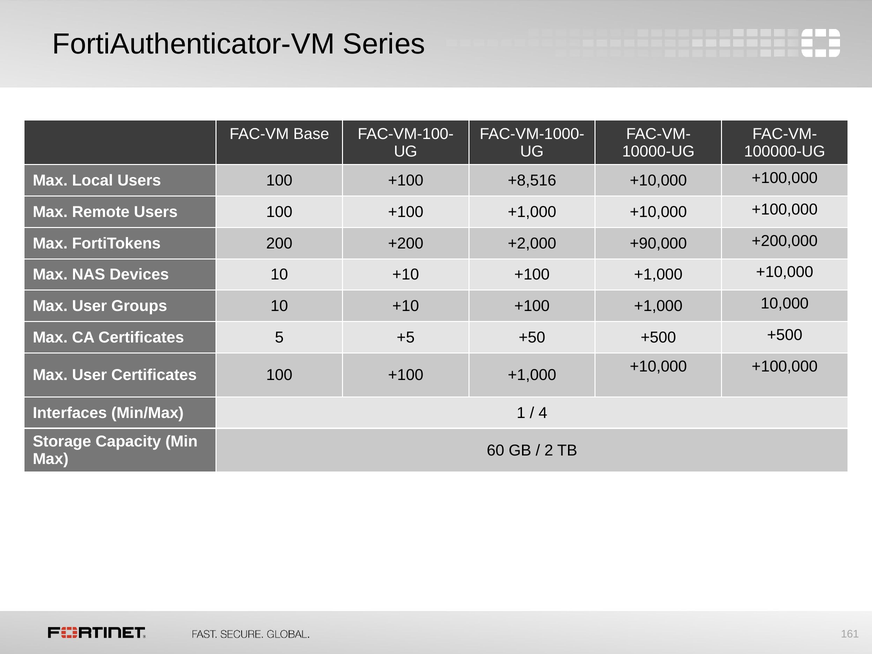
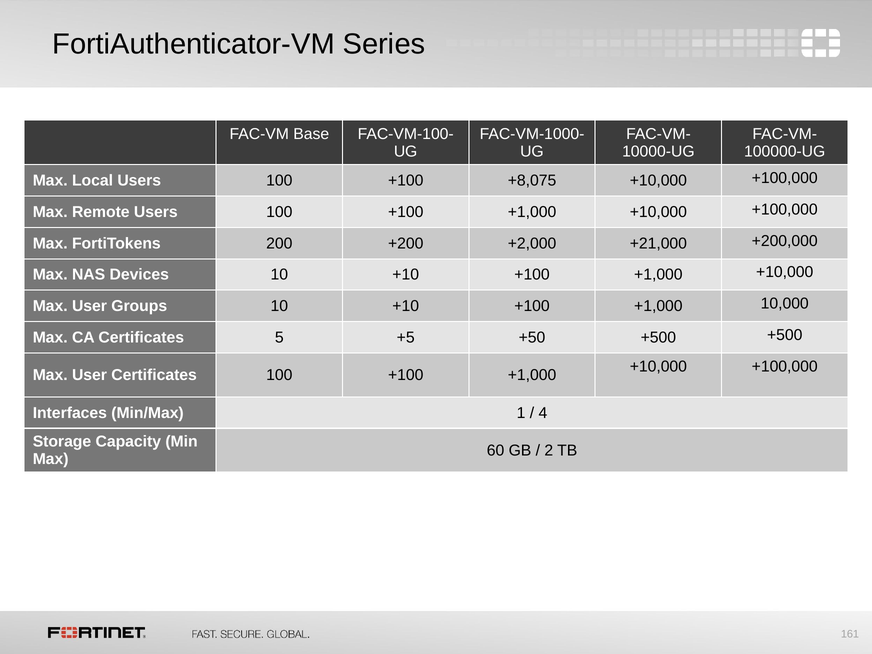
+8,516: +8,516 -> +8,075
+90,000: +90,000 -> +21,000
